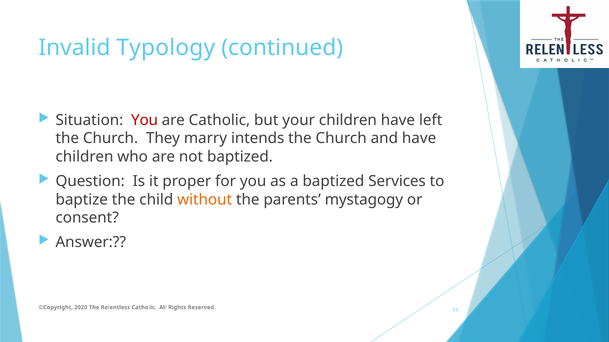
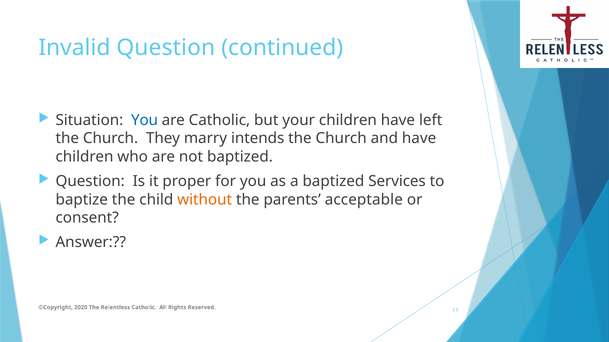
Invalid Typology: Typology -> Question
You at (145, 120) colour: red -> blue
mystagogy: mystagogy -> acceptable
